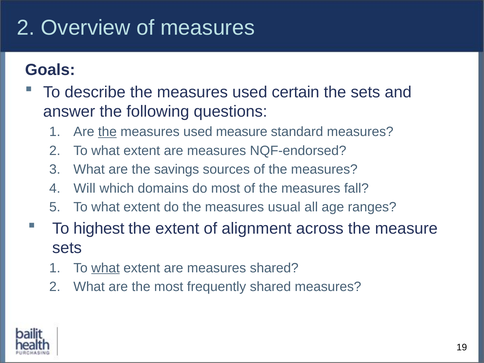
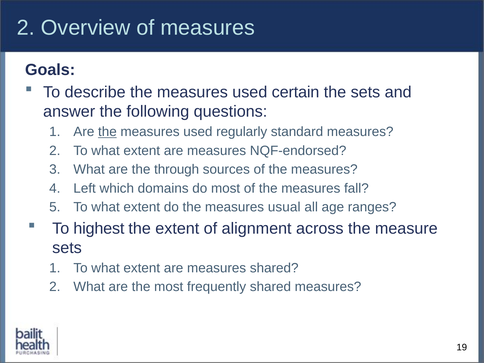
used measure: measure -> regularly
savings: savings -> through
Will: Will -> Left
what at (106, 268) underline: present -> none
